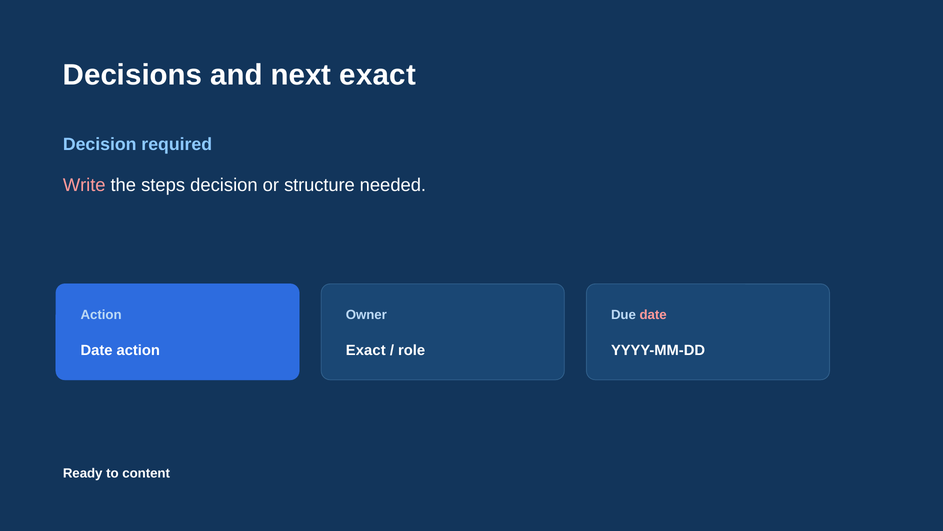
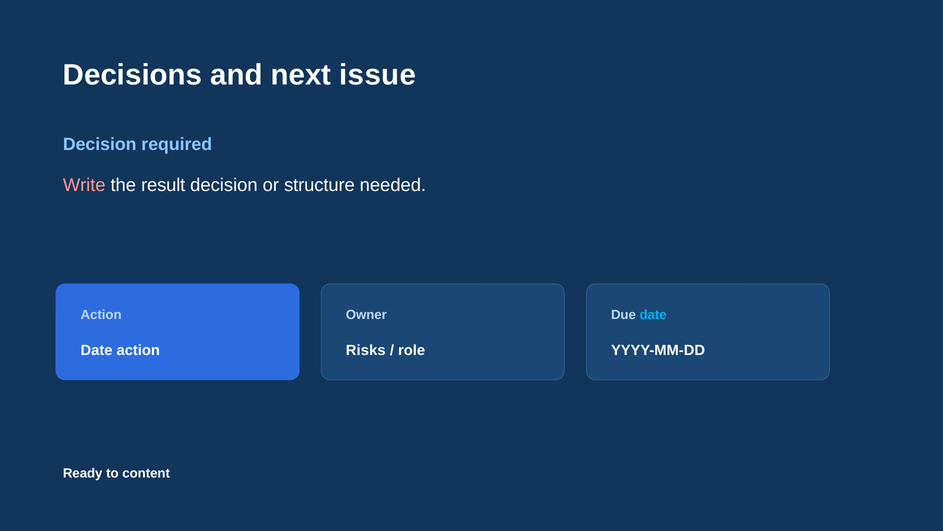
next exact: exact -> issue
steps: steps -> result
date at (653, 314) colour: pink -> light blue
Exact at (366, 350): Exact -> Risks
